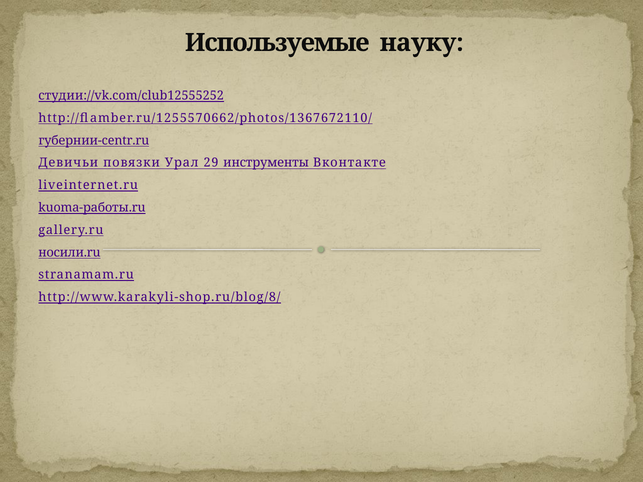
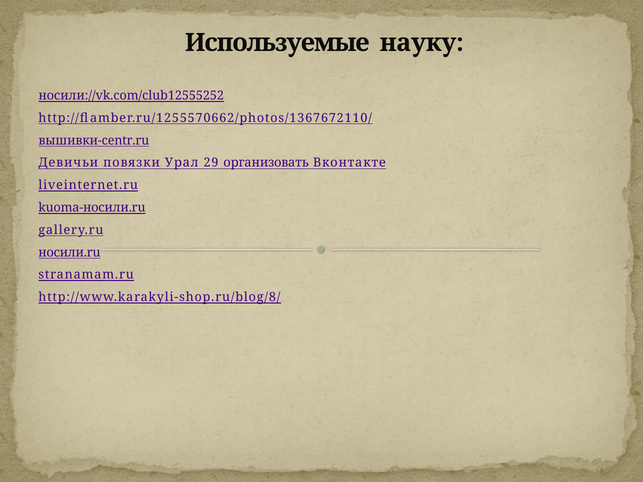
студии://vk.com/club12555252: студии://vk.com/club12555252 -> носили://vk.com/club12555252
губернии-centr.ru: губернии-centr.ru -> вышивки-centr.ru
инструменты: инструменты -> организовать
kuoma-работы.ru: kuoma-работы.ru -> kuoma-носили.ru
